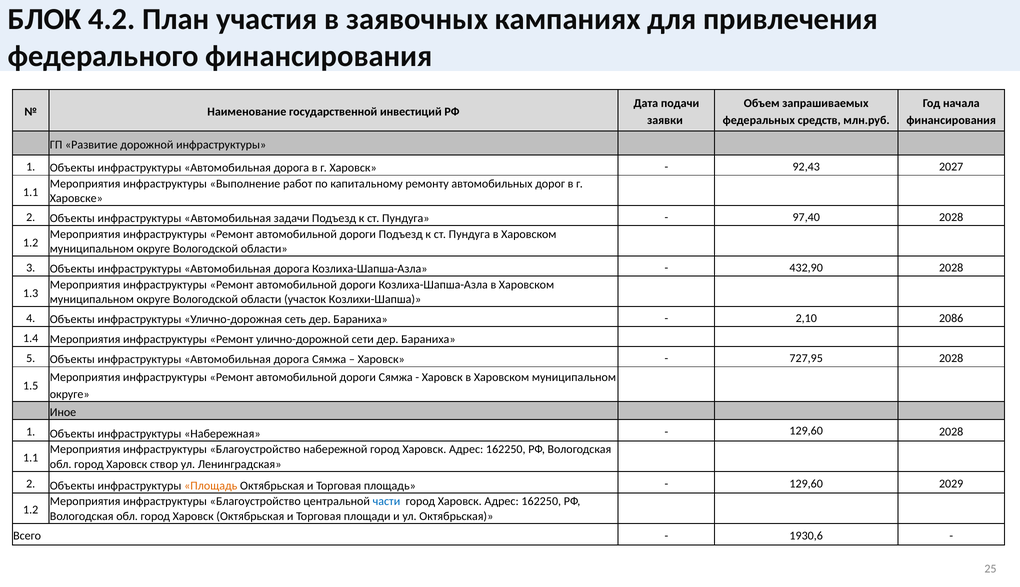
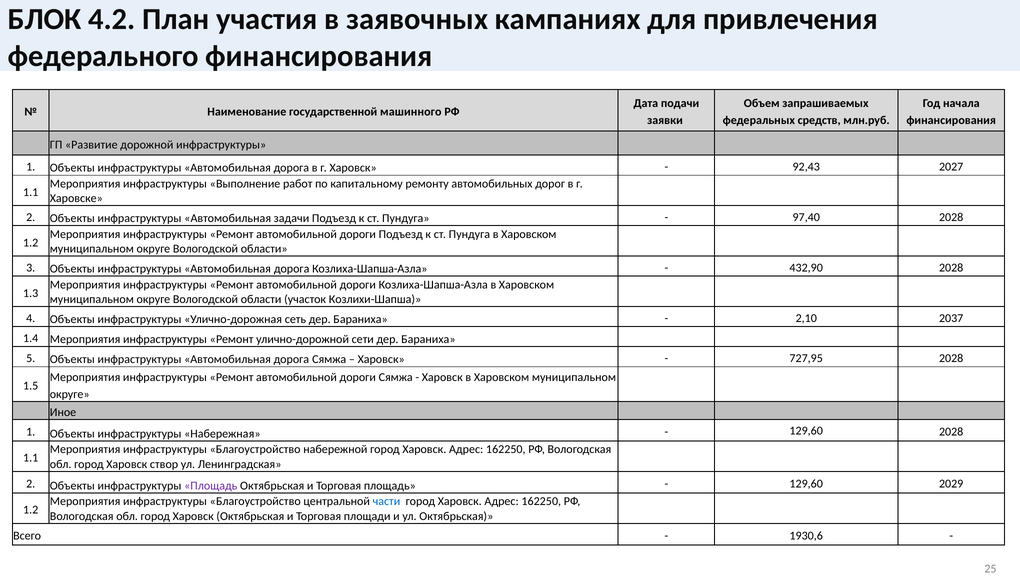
инвестиций: инвестиций -> машинного
2086: 2086 -> 2037
Площадь at (211, 486) colour: orange -> purple
